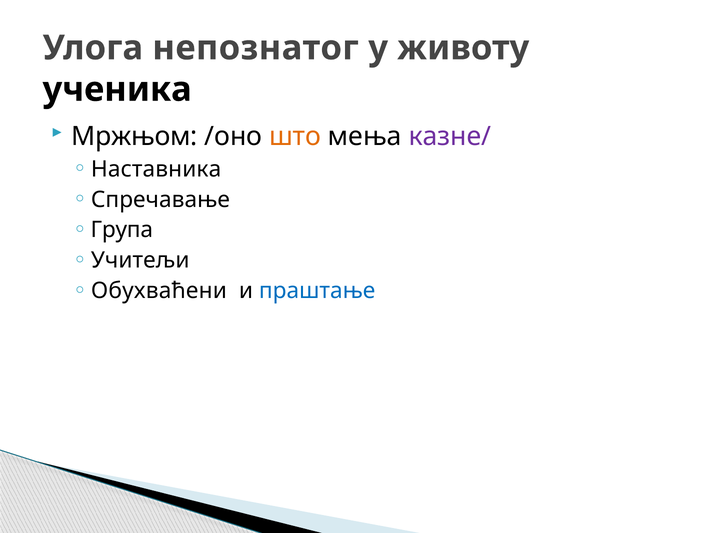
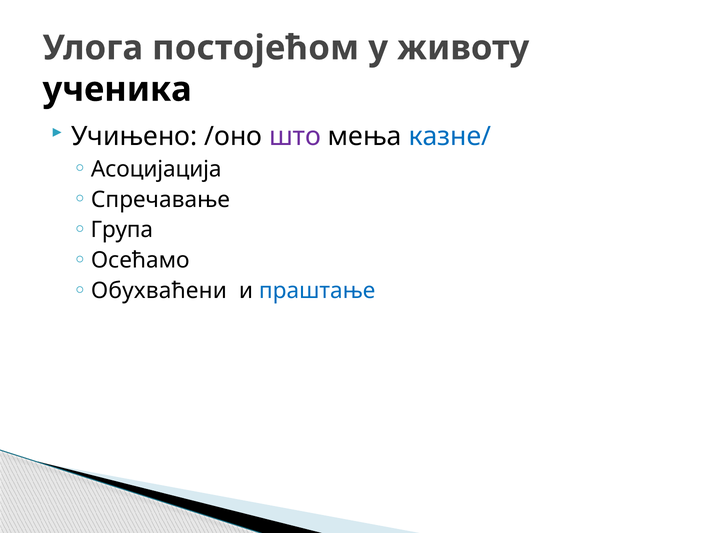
непознатог: непознатог -> постојећом
Мржњом: Мржњом -> Учињено
што colour: orange -> purple
казне/ colour: purple -> blue
Наставника: Наставника -> Асоцијација
Учитељи: Учитељи -> Осећамо
